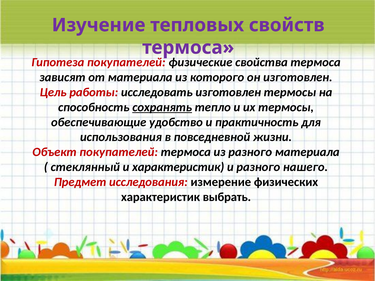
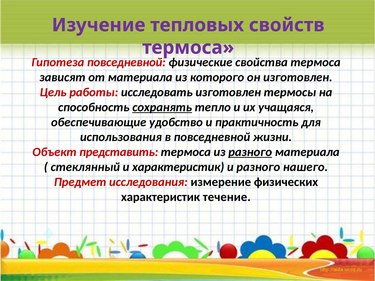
Гипотеза покупателей: покупателей -> повседневной
их термосы: термосы -> учащаяся
Объект покупателей: покупателей -> представить
разного at (250, 152) underline: none -> present
выбрать: выбрать -> течение
